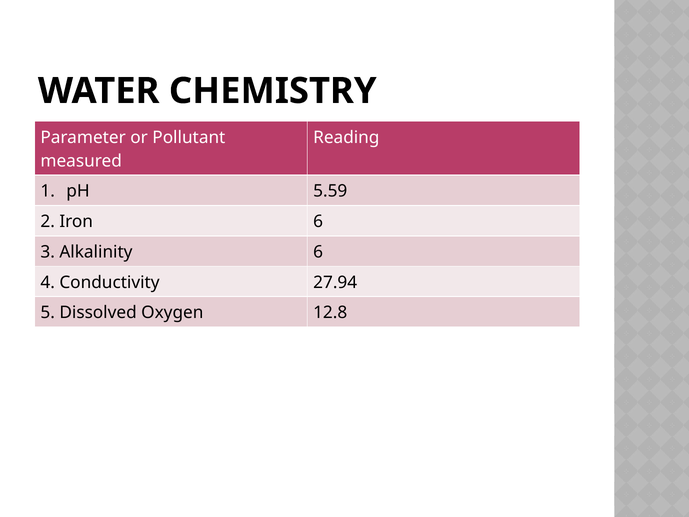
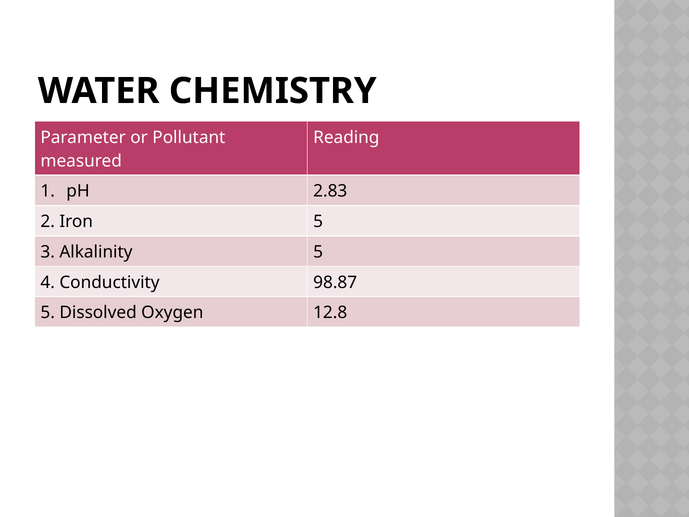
5.59: 5.59 -> 2.83
Iron 6: 6 -> 5
Alkalinity 6: 6 -> 5
27.94: 27.94 -> 98.87
